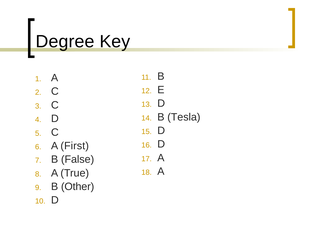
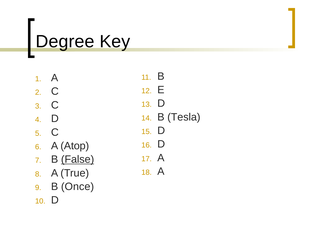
First: First -> Atop
False underline: none -> present
Other: Other -> Once
